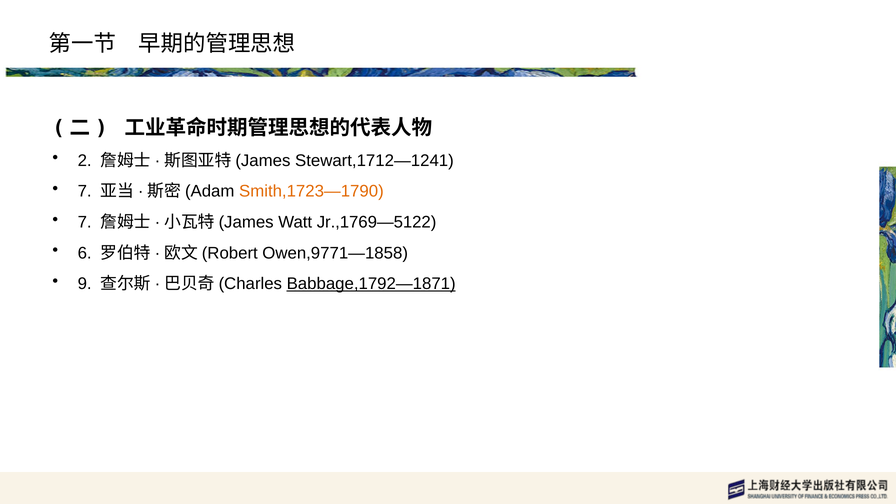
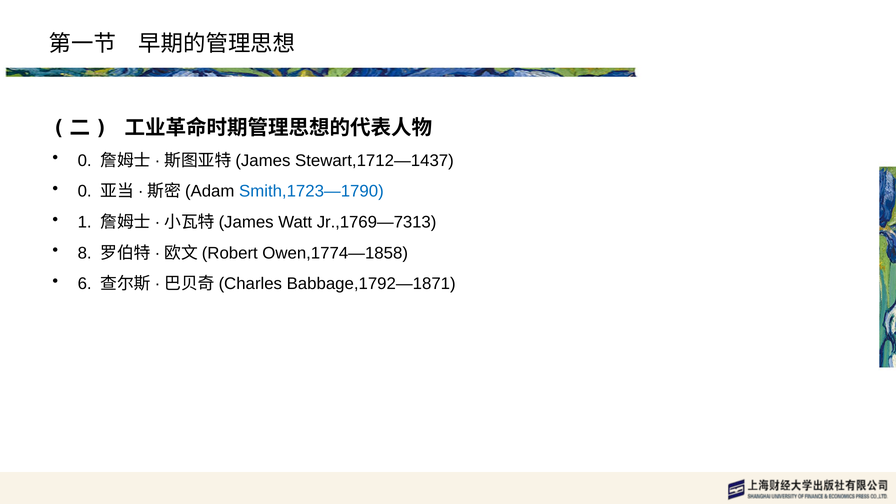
2 at (85, 161): 2 -> 0
Stewart,1712—1241: Stewart,1712—1241 -> Stewart,1712—1437
7 at (85, 191): 7 -> 0
Smith,1723—1790 colour: orange -> blue
7 at (85, 222): 7 -> 1
Jr.,1769—5122: Jr.,1769—5122 -> Jr.,1769—7313
6: 6 -> 8
Owen,9771—1858: Owen,9771—1858 -> Owen,1774—1858
9: 9 -> 6
Babbage,1792—1871 underline: present -> none
